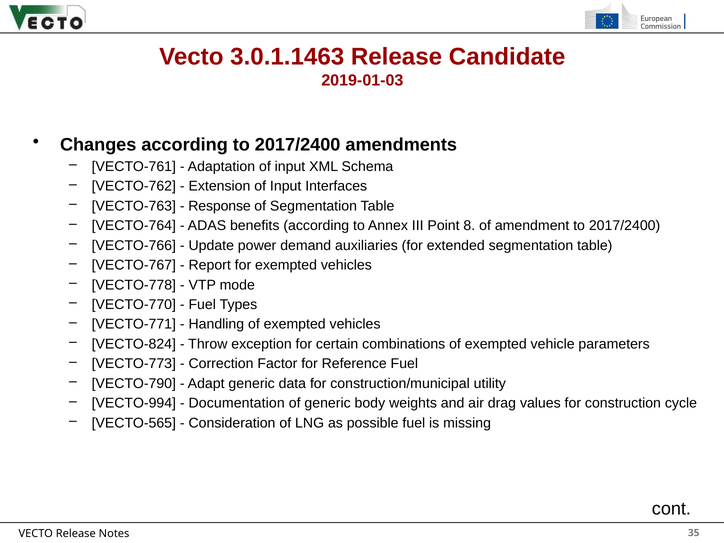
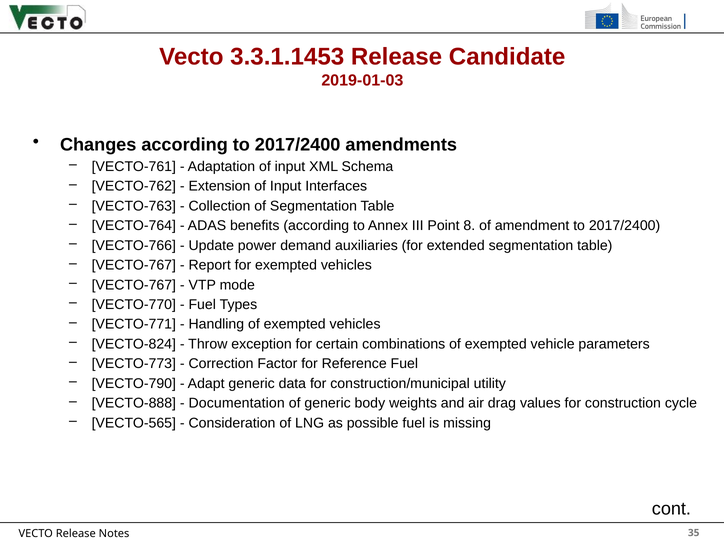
3.0.1.1463: 3.0.1.1463 -> 3.3.1.1453
Response: Response -> Collection
VECTO-778 at (134, 285): VECTO-778 -> VECTO-767
VECTO-994: VECTO-994 -> VECTO-888
